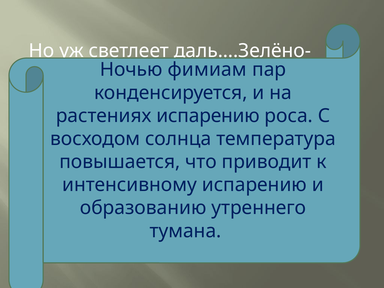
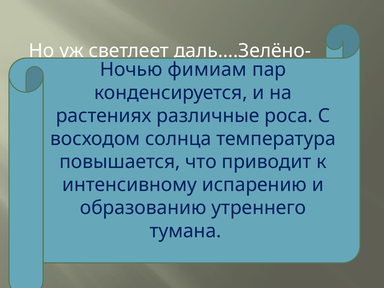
испарению at (208, 116): испарению -> различные
